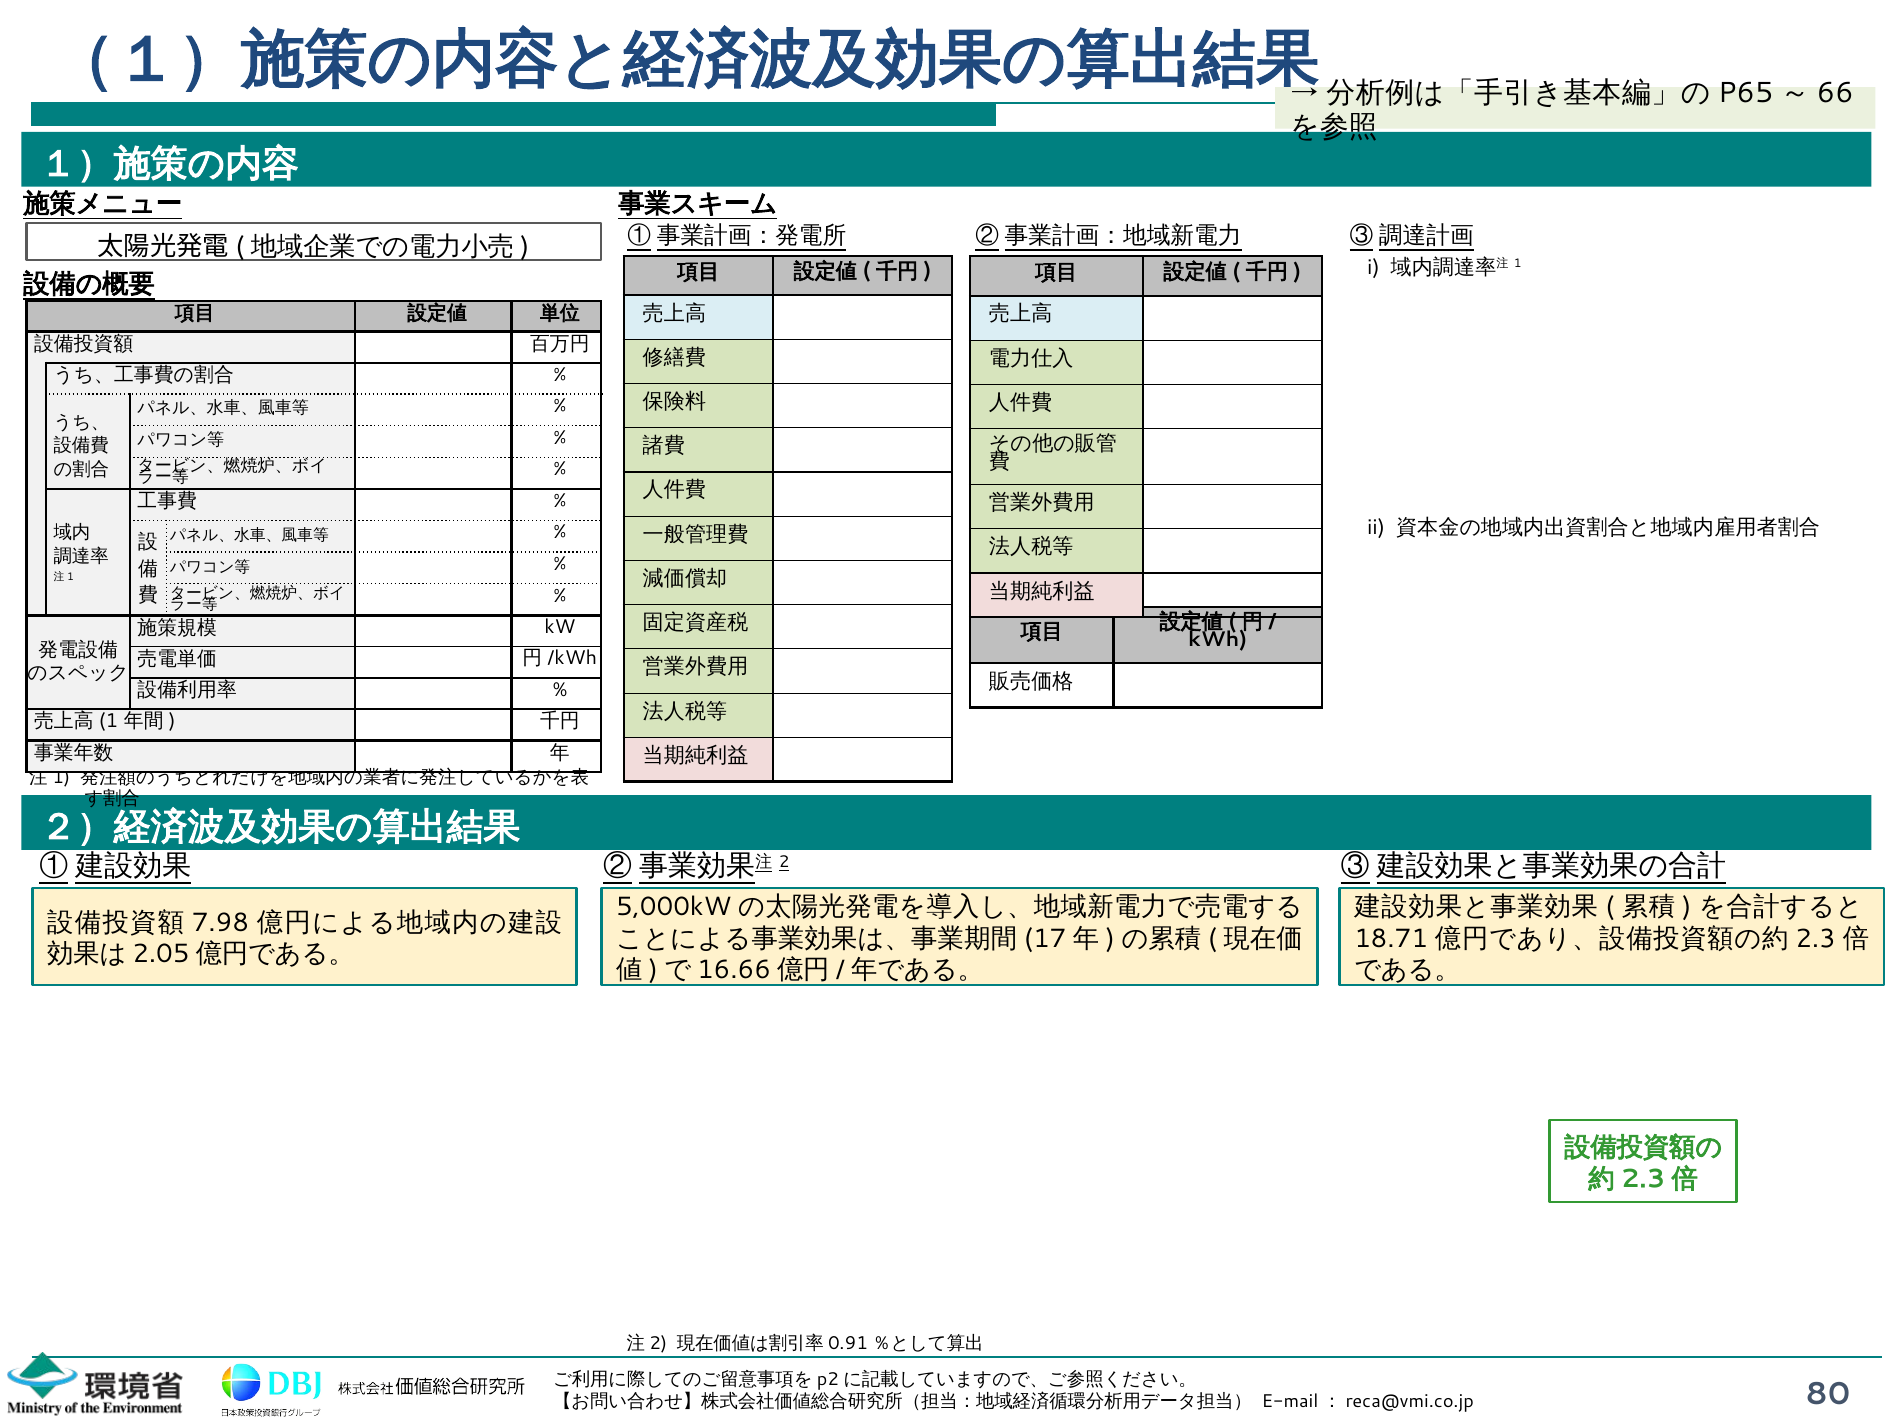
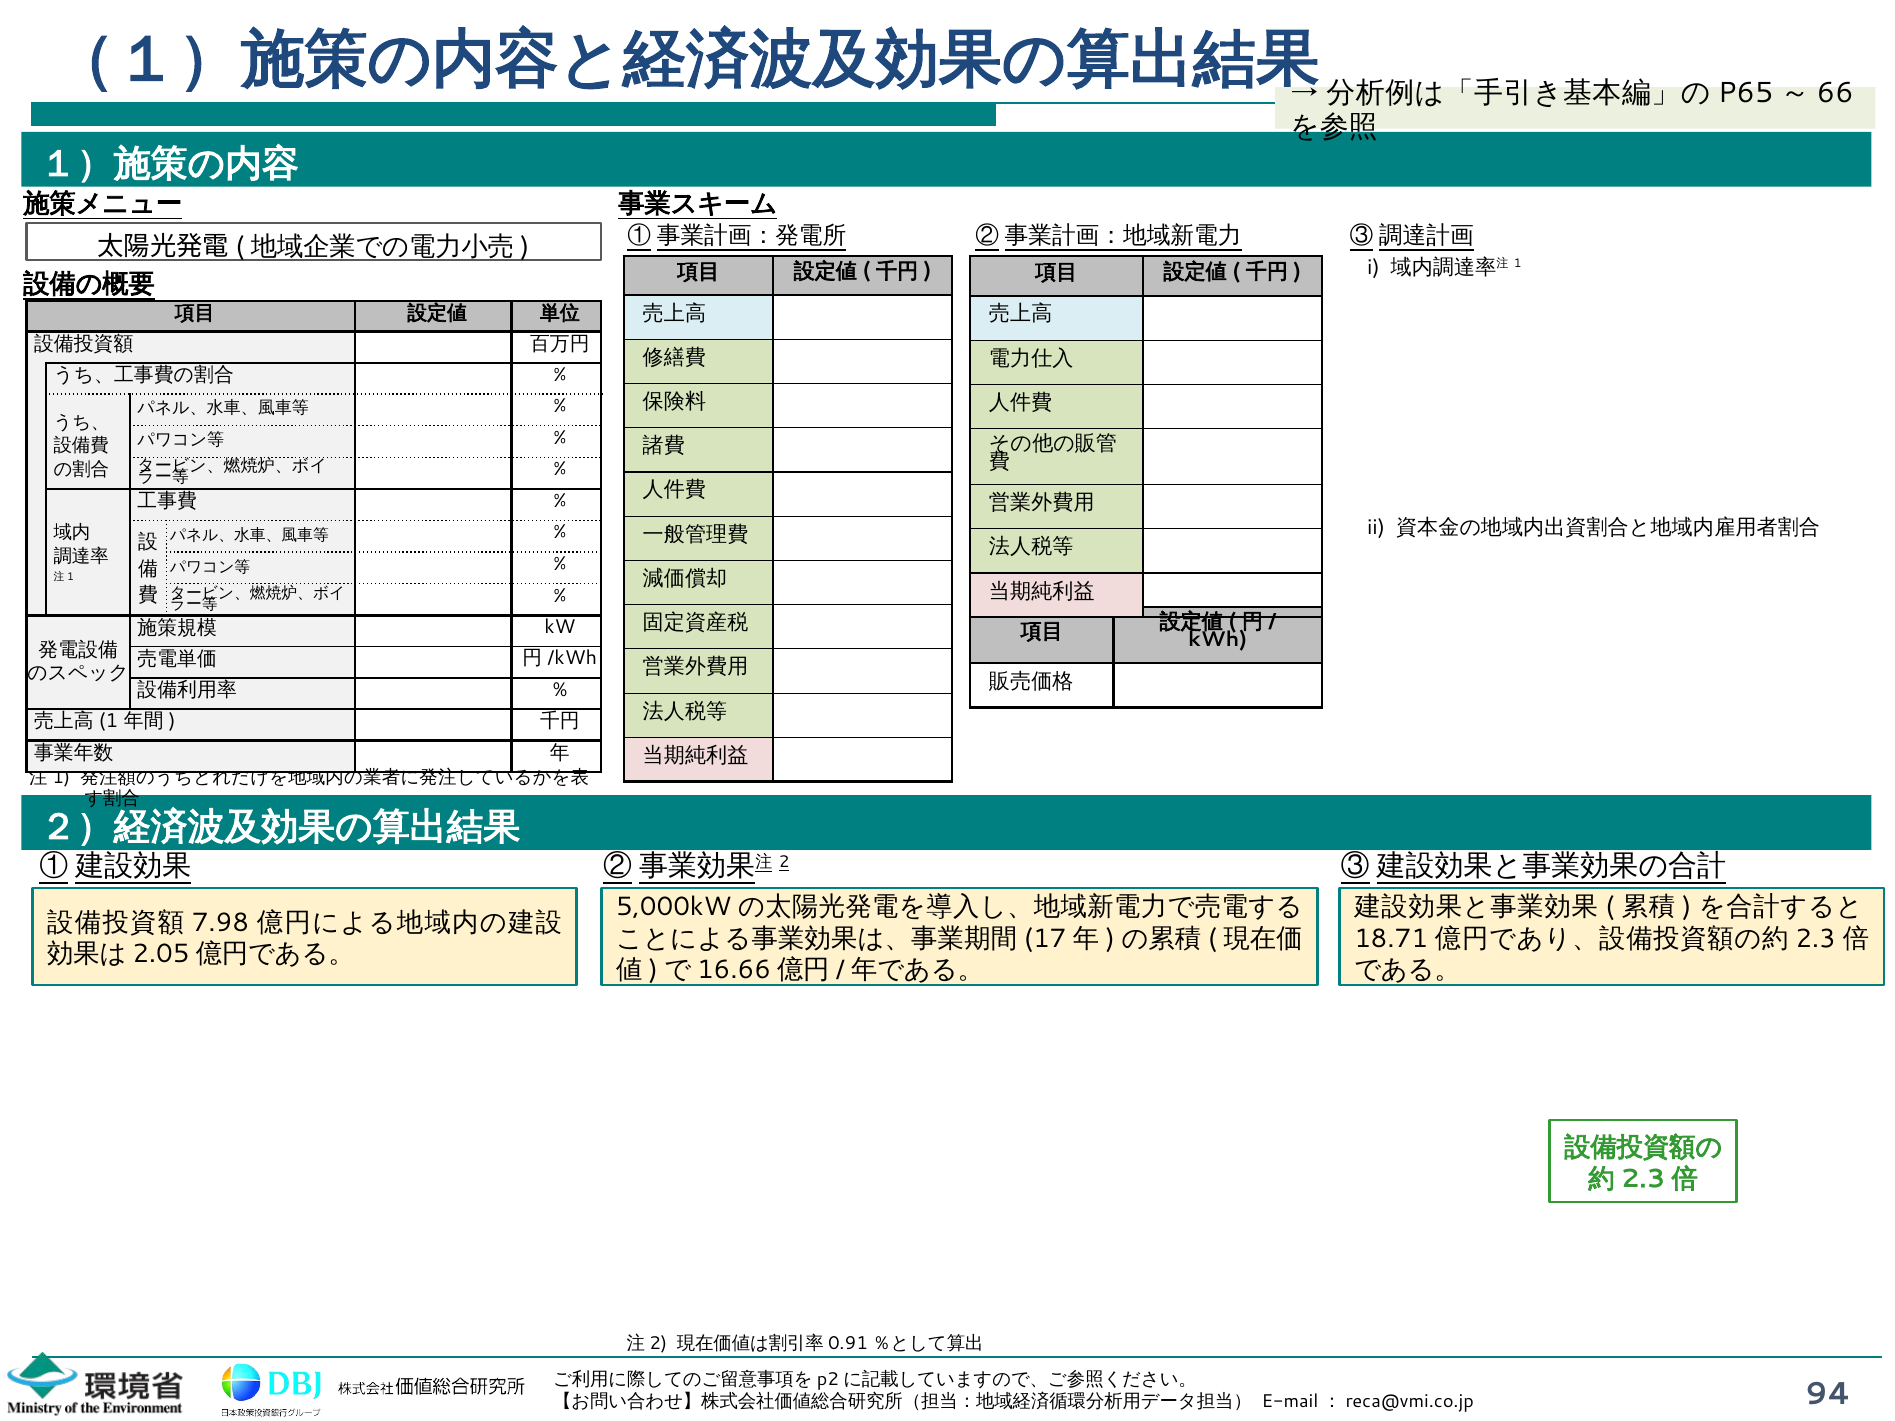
80: 80 -> 94
